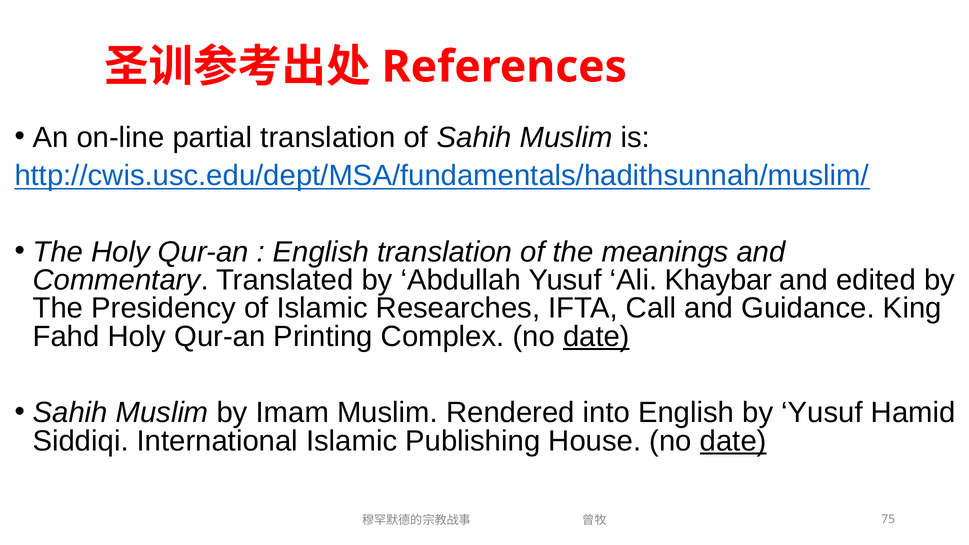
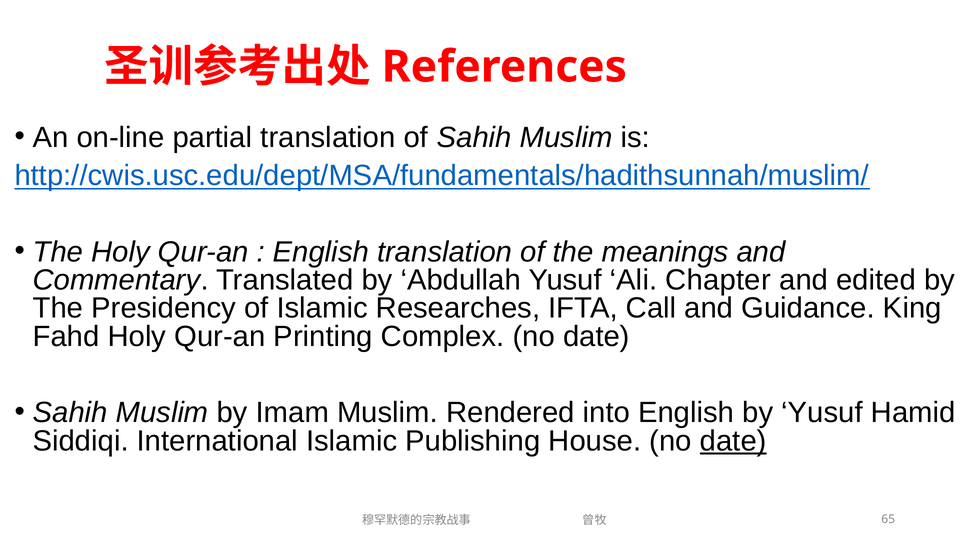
Khaybar: Khaybar -> Chapter
date at (596, 336) underline: present -> none
75: 75 -> 65
